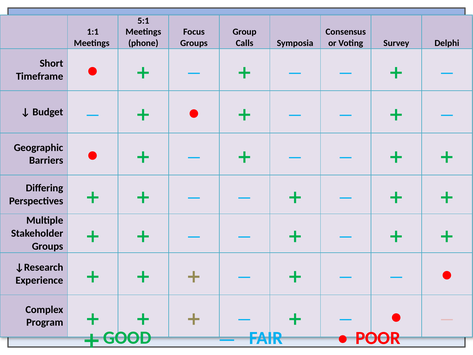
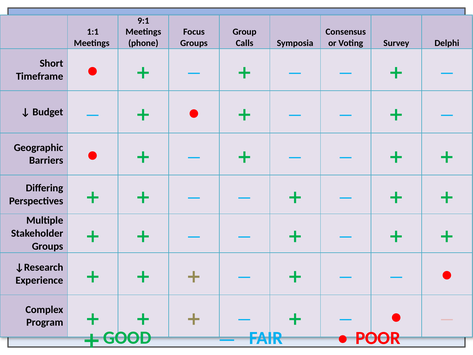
5:1: 5:1 -> 9:1
